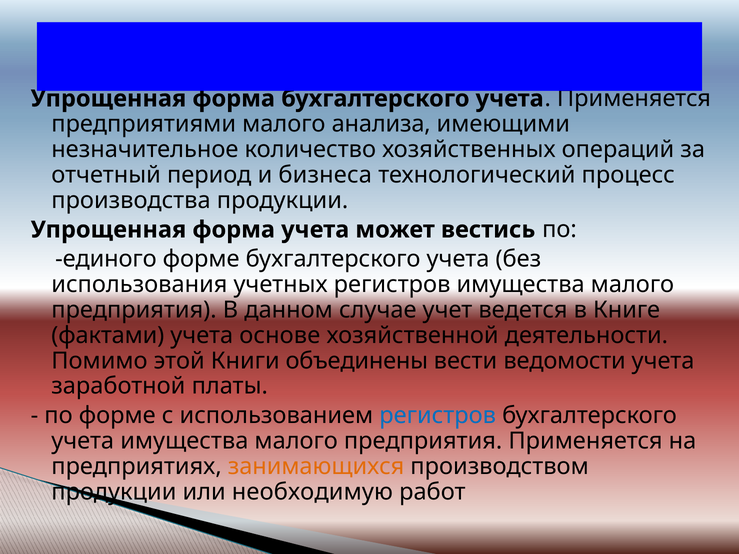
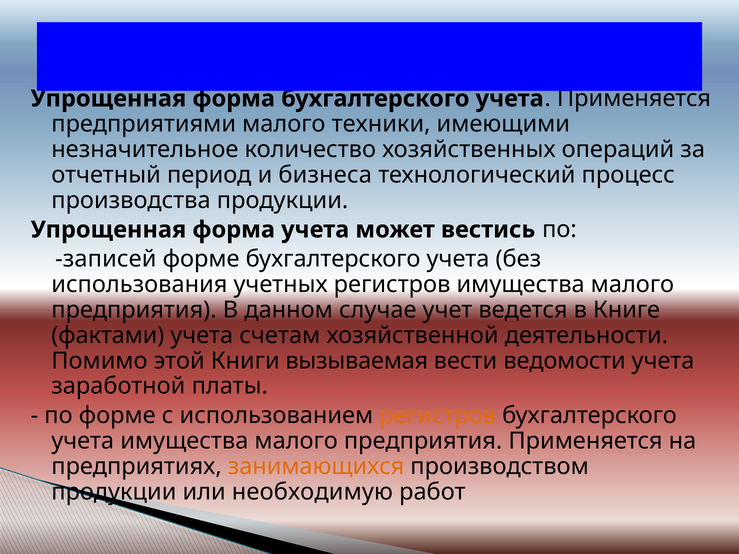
анализа: анализа -> техники
единого: единого -> записей
основе: основе -> счетам
объединены: объединены -> вызываемая
регистров at (438, 416) colour: blue -> orange
